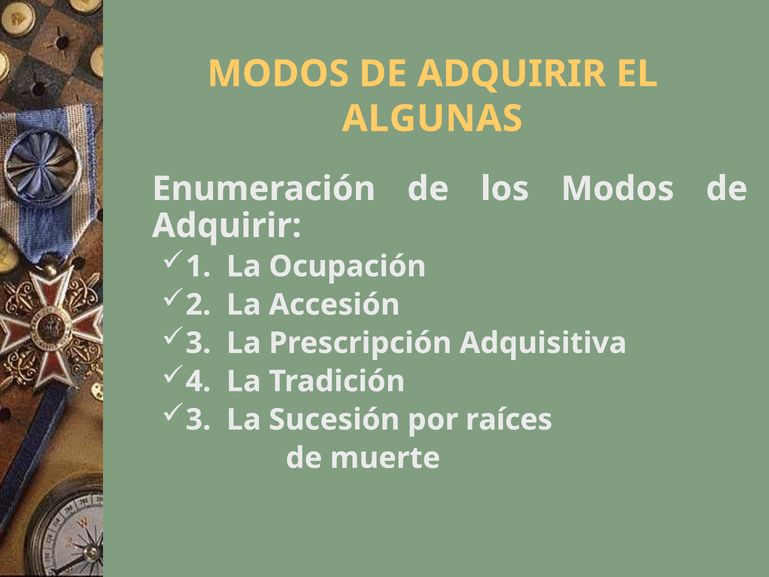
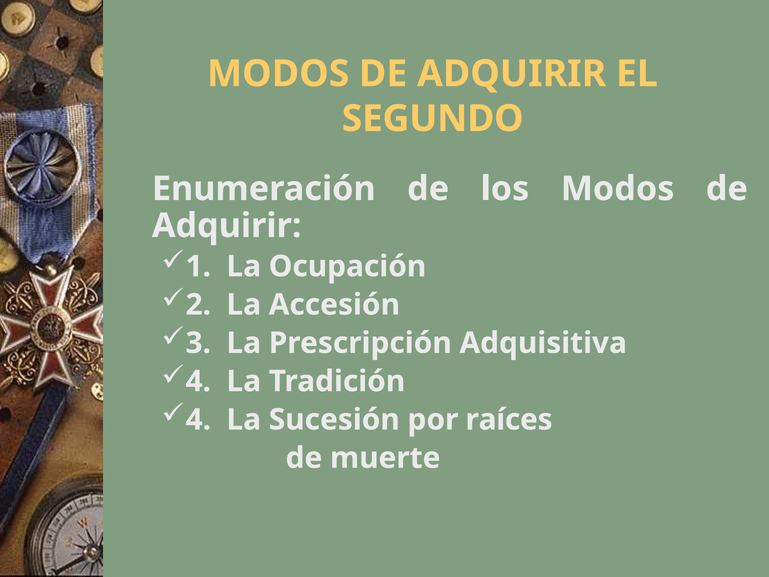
ALGUNAS: ALGUNAS -> SEGUNDO
3 at (198, 419): 3 -> 4
